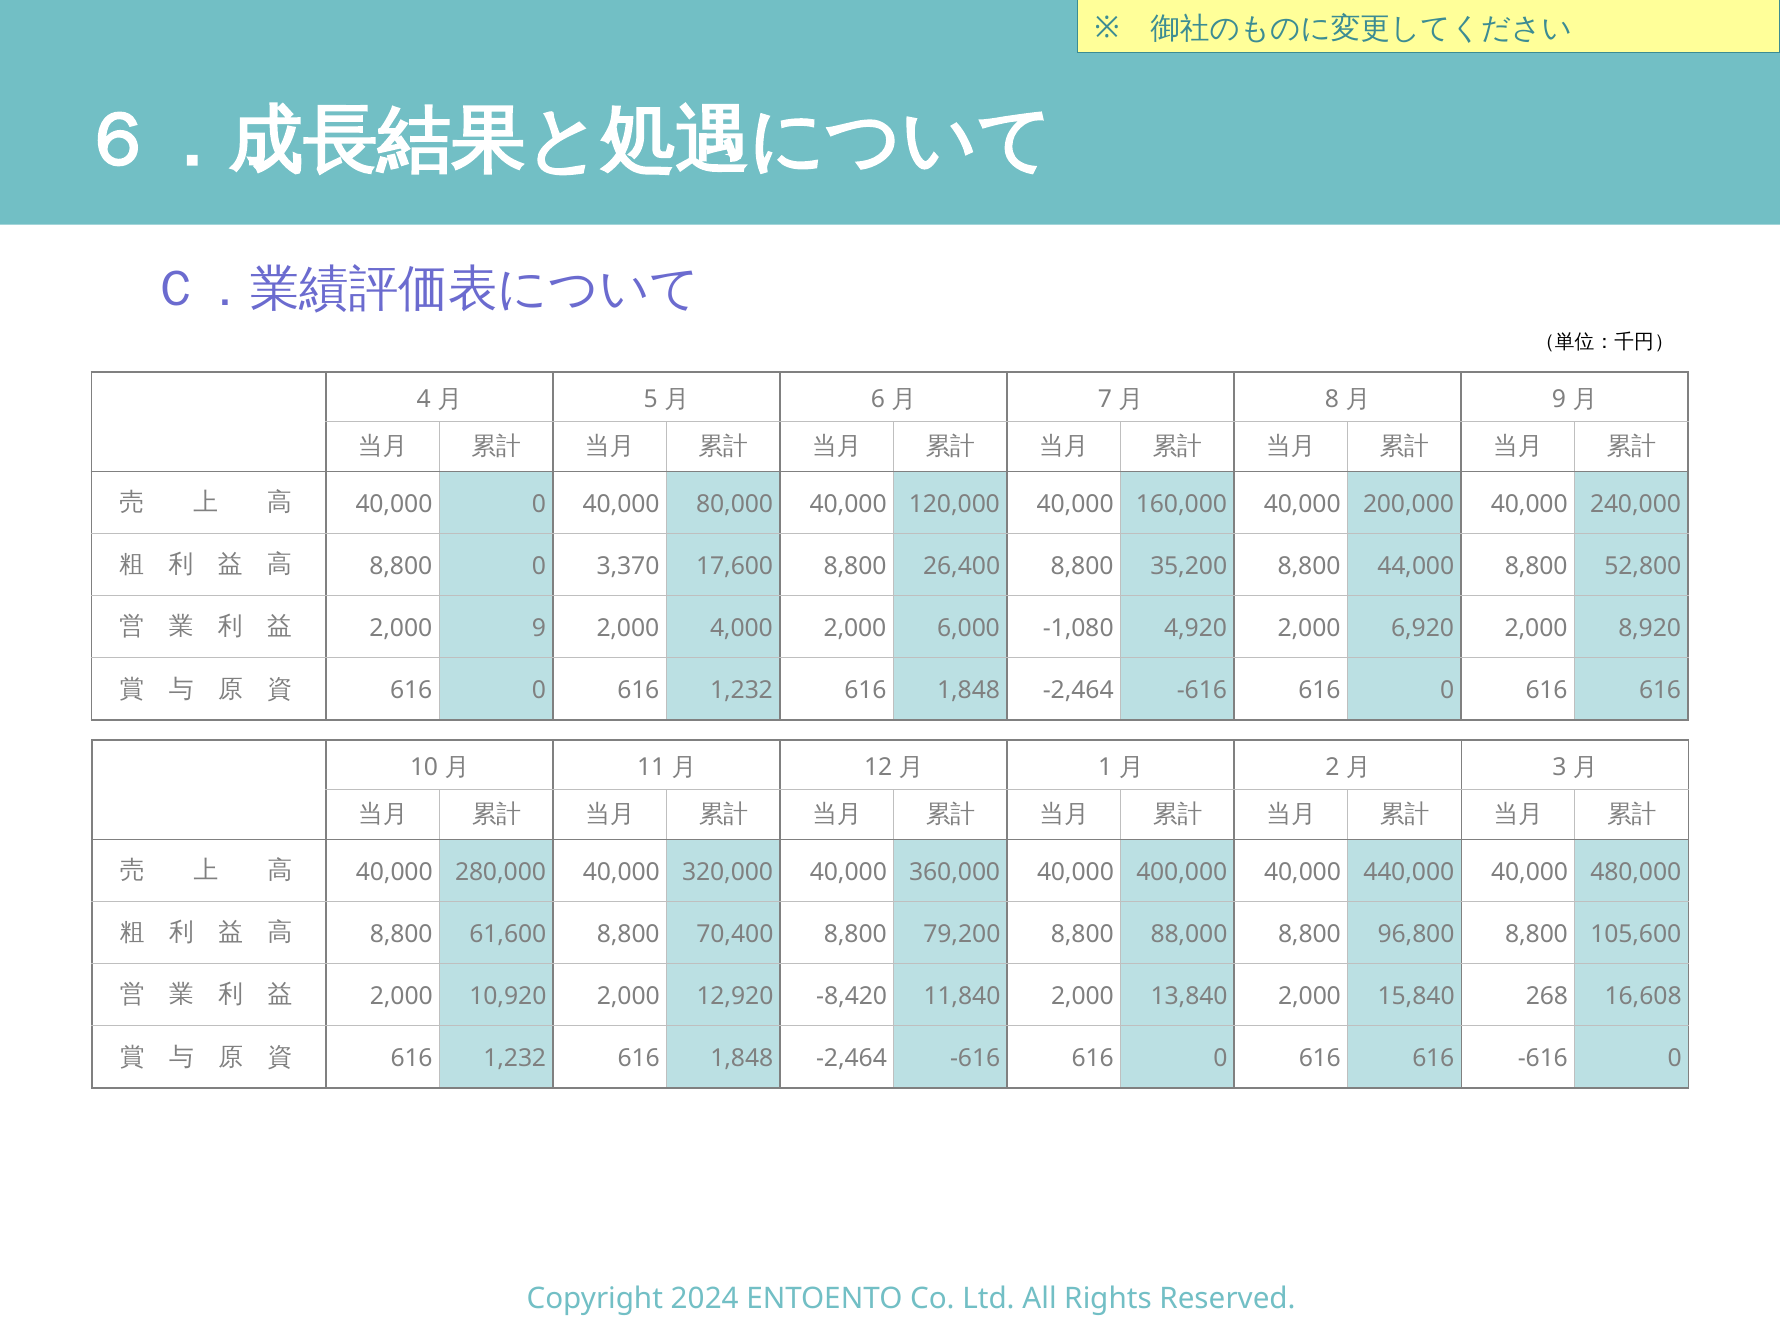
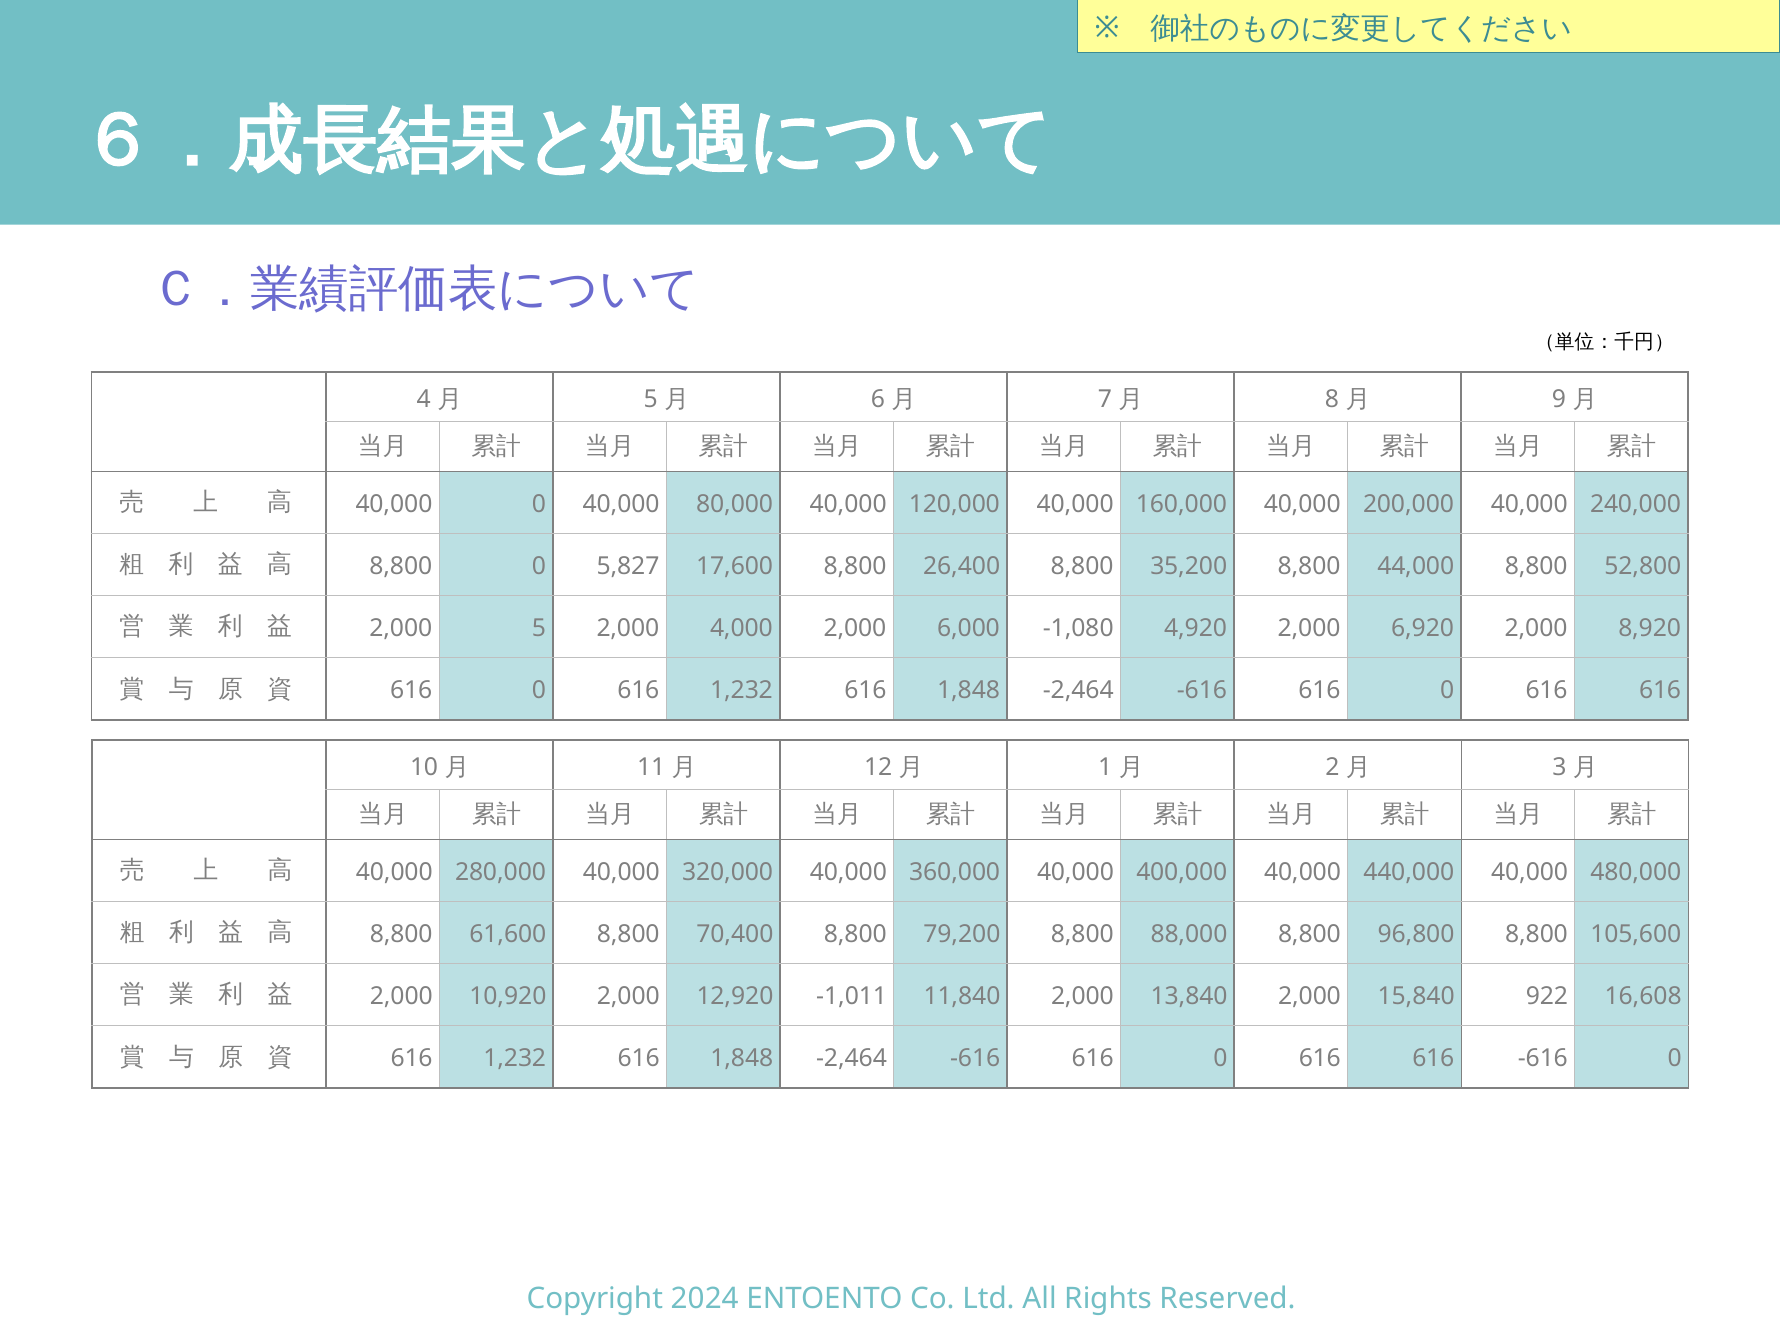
3,370: 3,370 -> 5,827
2,000 9: 9 -> 5
-8,420: -8,420 -> -1,011
268: 268 -> 922
